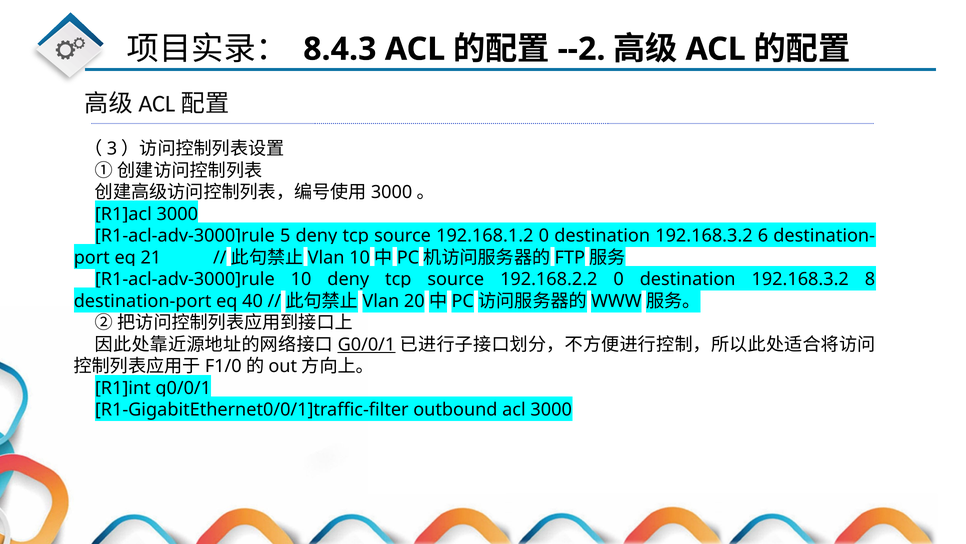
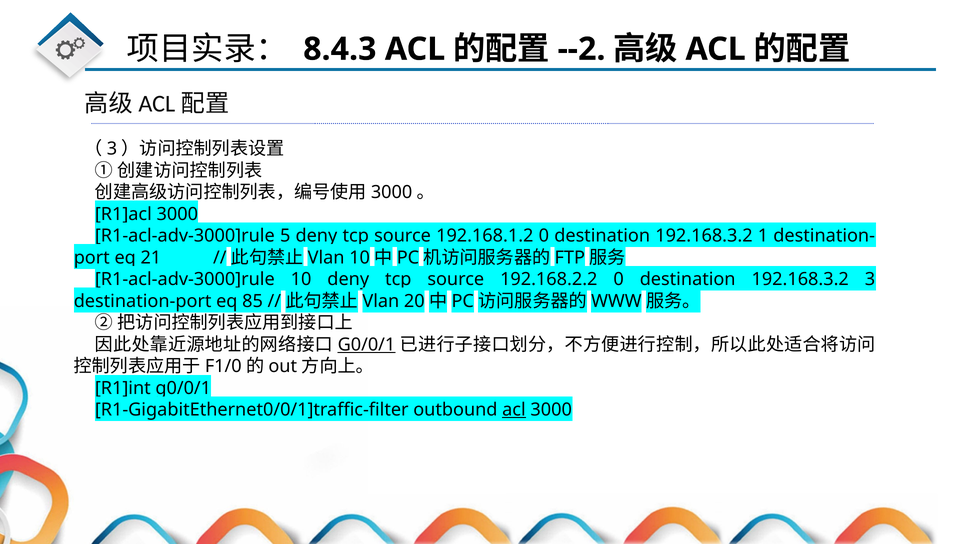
6: 6 -> 1
8: 8 -> 3
40: 40 -> 85
acl at (514, 409) underline: none -> present
